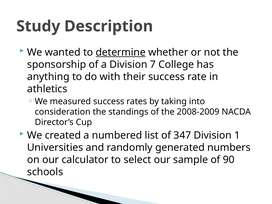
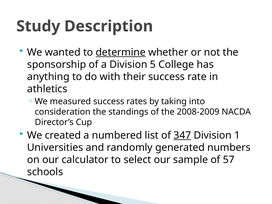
7: 7 -> 5
347 underline: none -> present
90: 90 -> 57
